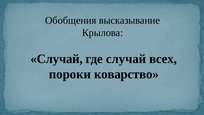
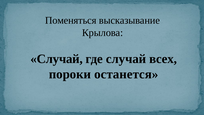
Обобщения: Обобщения -> Поменяться
коварство: коварство -> останется
